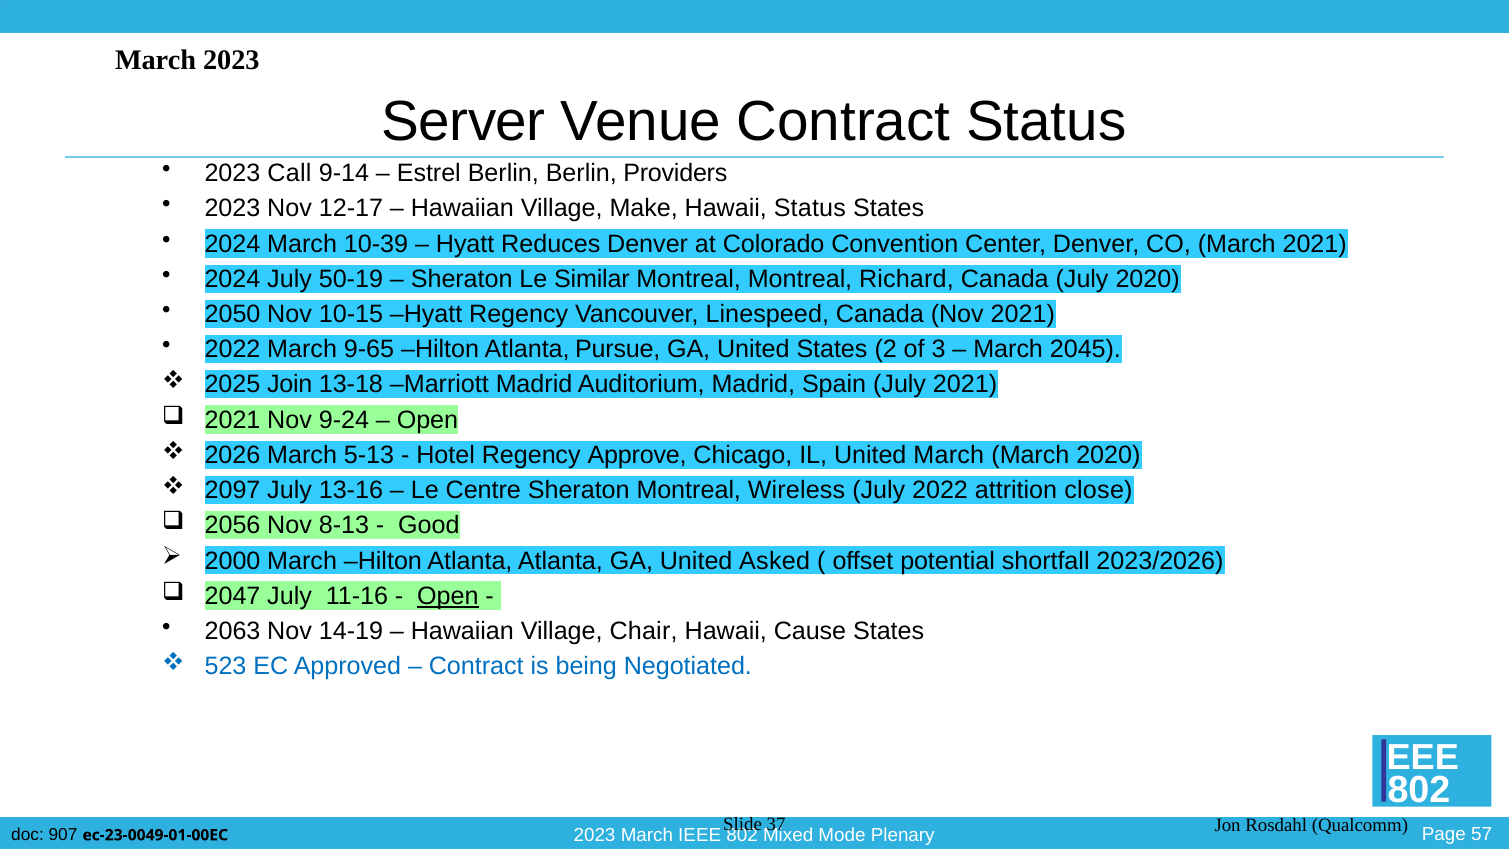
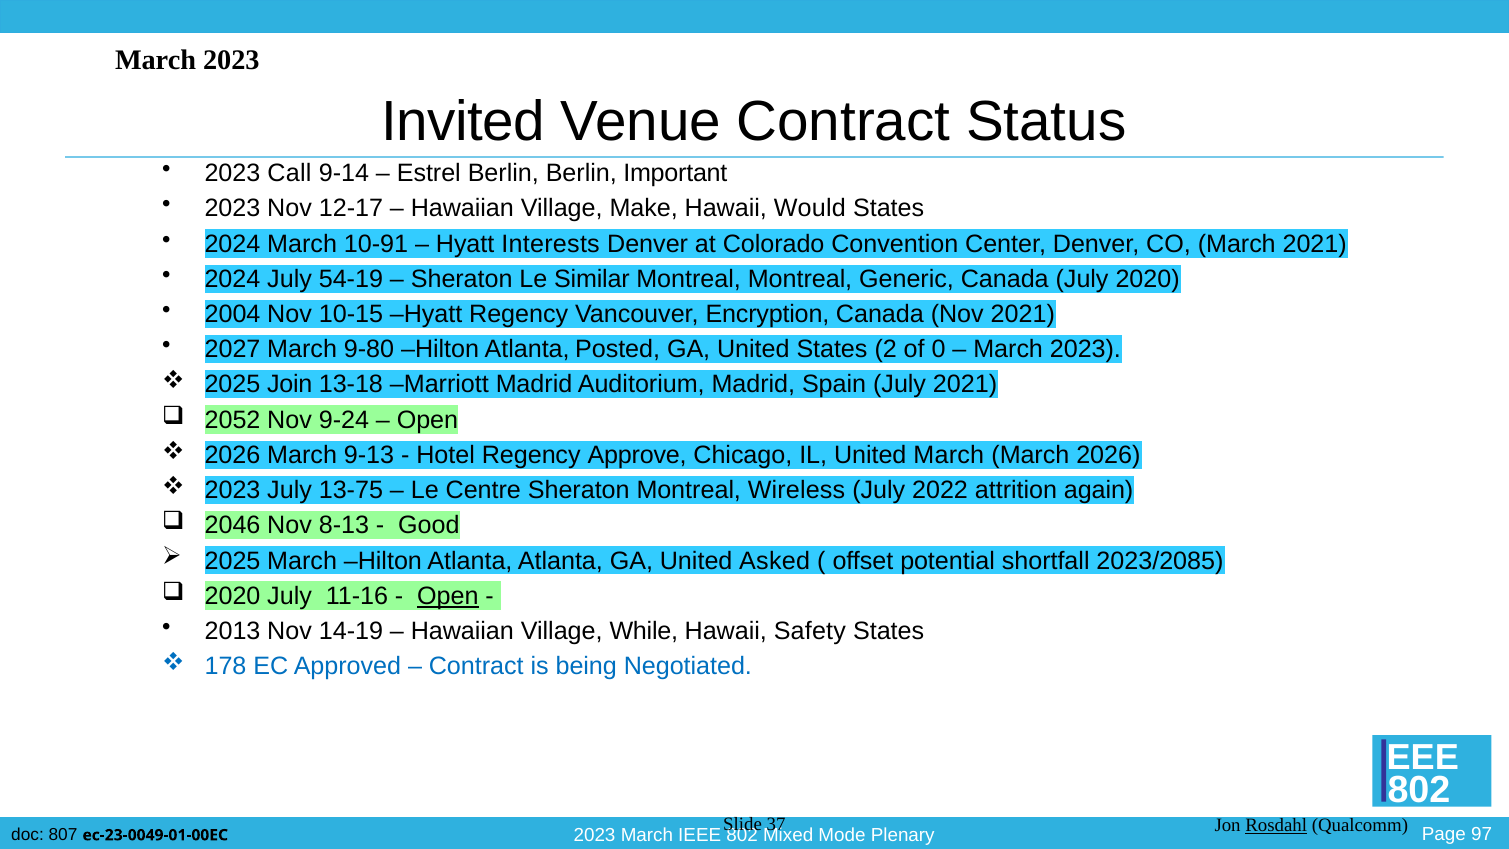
Server: Server -> Invited
Providers: Providers -> Important
Hawaii Status: Status -> Would
10-39: 10-39 -> 10-91
Reduces: Reduces -> Interests
50-19: 50-19 -> 54-19
Richard: Richard -> Generic
2050: 2050 -> 2004
Linespeed: Linespeed -> Encryption
2022 at (233, 349): 2022 -> 2027
9-65: 9-65 -> 9-80
Pursue: Pursue -> Posted
3: 3 -> 0
2045 at (1085, 349): 2045 -> 2023
2021 at (233, 420): 2021 -> 2052
5-13: 5-13 -> 9-13
March 2020: 2020 -> 2026
2097 at (233, 490): 2097 -> 2023
13-16: 13-16 -> 13-75
close: close -> again
2056: 2056 -> 2046
2000 at (233, 561): 2000 -> 2025
2023/2026: 2023/2026 -> 2023/2085
2047 at (233, 596): 2047 -> 2020
2063: 2063 -> 2013
Chair: Chair -> While
Cause: Cause -> Safety
523: 523 -> 178
Rosdahl underline: none -> present
57: 57 -> 97
907: 907 -> 807
